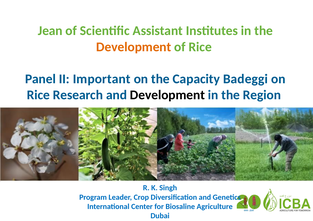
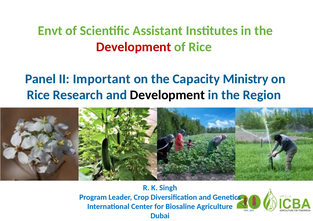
Jean: Jean -> Envt
Development at (134, 47) colour: orange -> red
Badeggi: Badeggi -> Ministry
